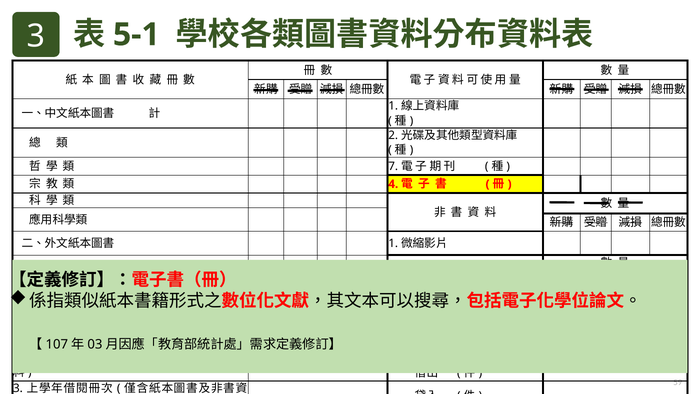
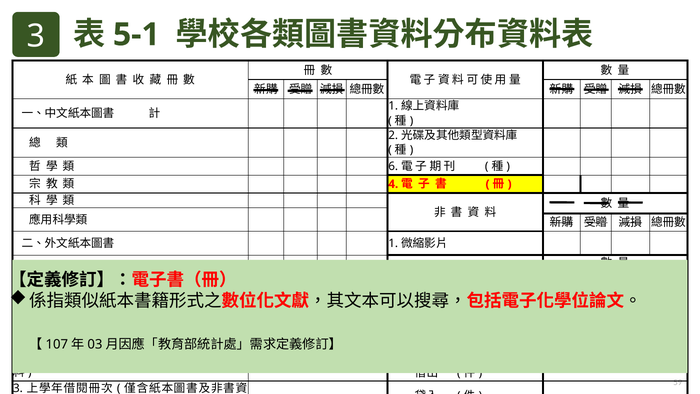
7: 7 -> 6
